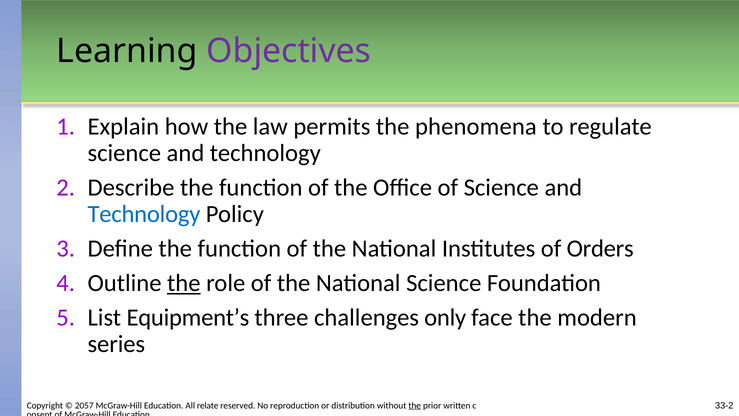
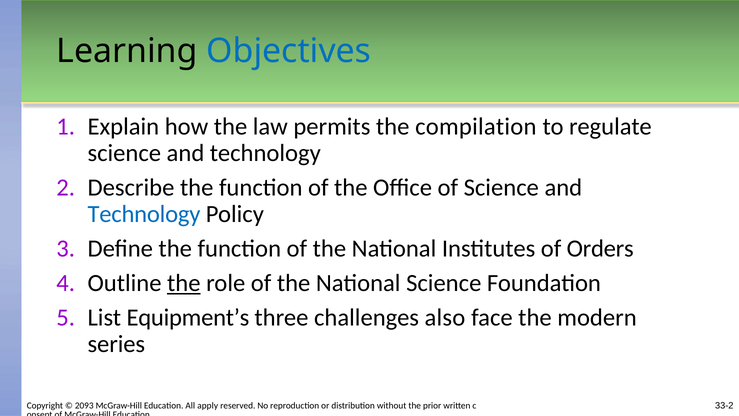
Objectives colour: purple -> blue
phenomena: phenomena -> compilation
only: only -> also
2057: 2057 -> 2093
relate: relate -> apply
the at (415, 405) underline: present -> none
